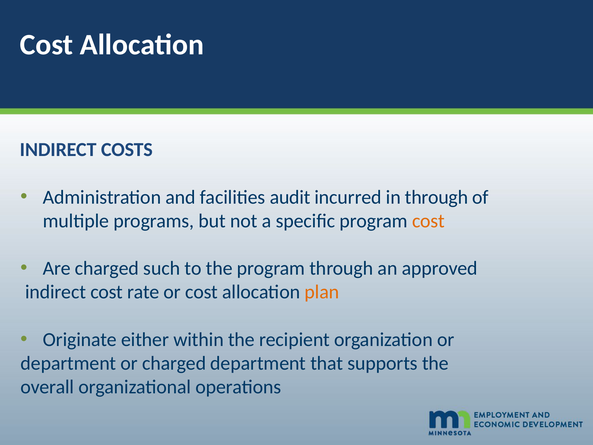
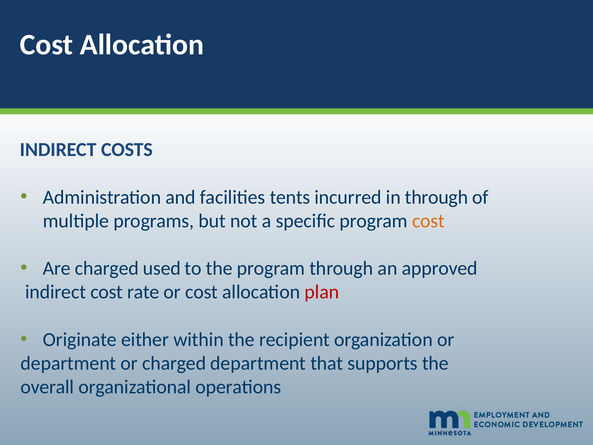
audit: audit -> tents
such: such -> used
plan colour: orange -> red
